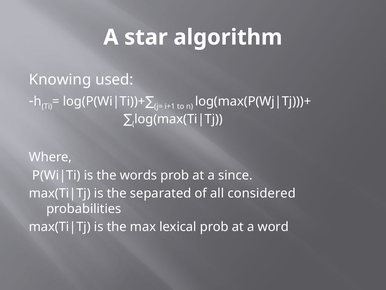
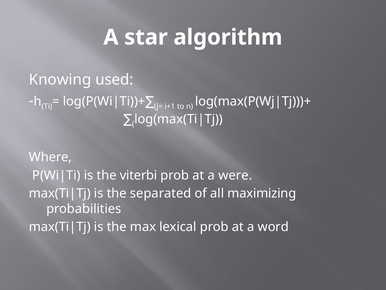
words: words -> viterbi
since: since -> were
considered: considered -> maximizing
